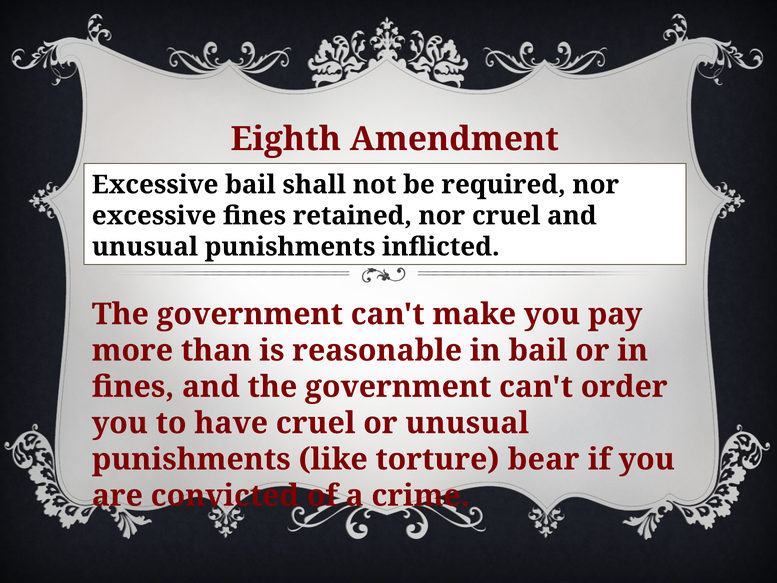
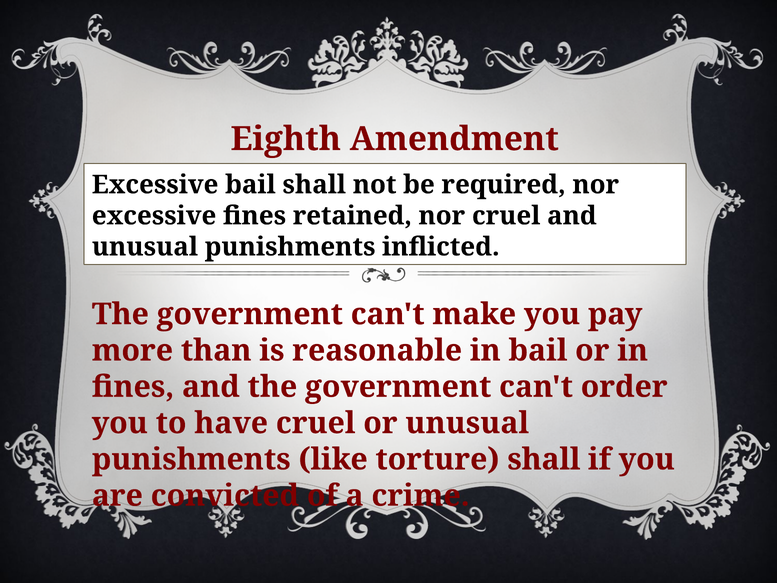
torture bear: bear -> shall
